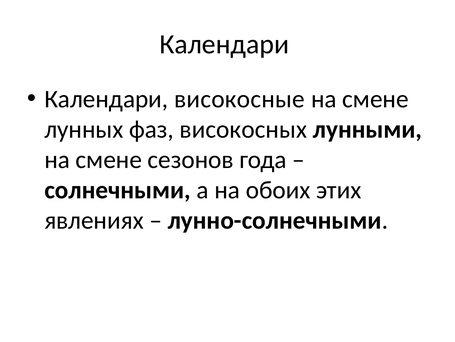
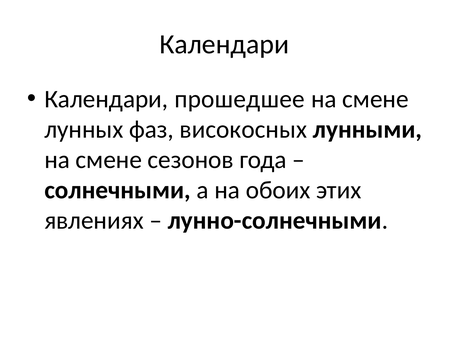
високосные: високосные -> прошедшее
